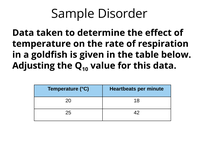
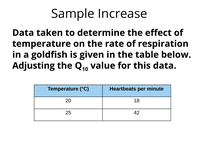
Disorder: Disorder -> Increase
